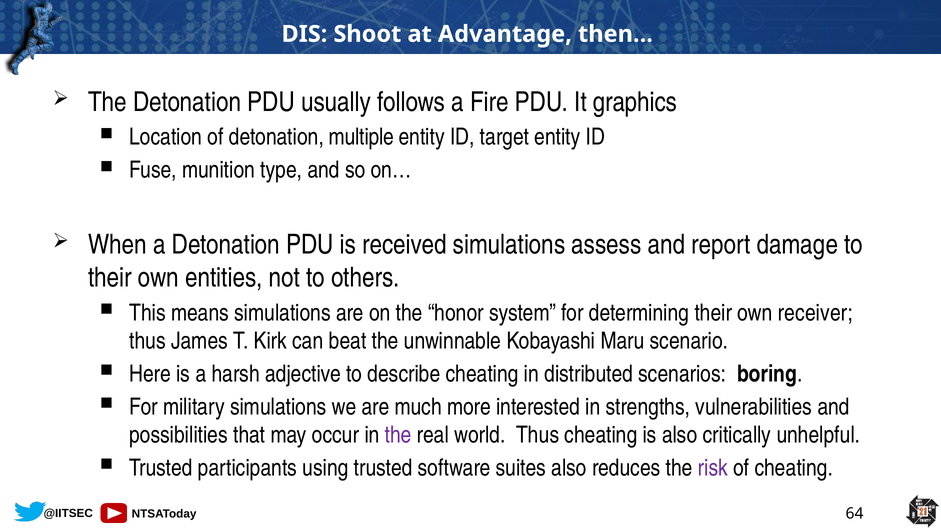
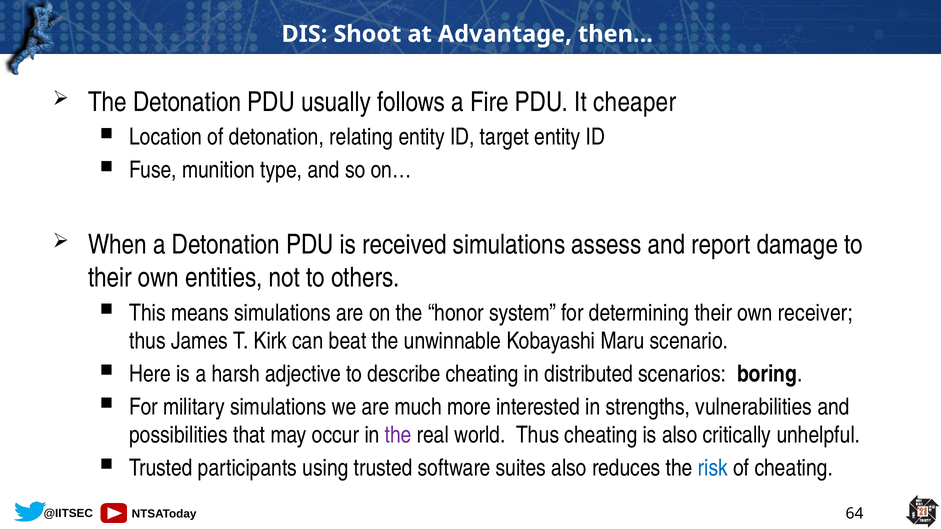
graphics: graphics -> cheaper
multiple: multiple -> relating
risk colour: purple -> blue
